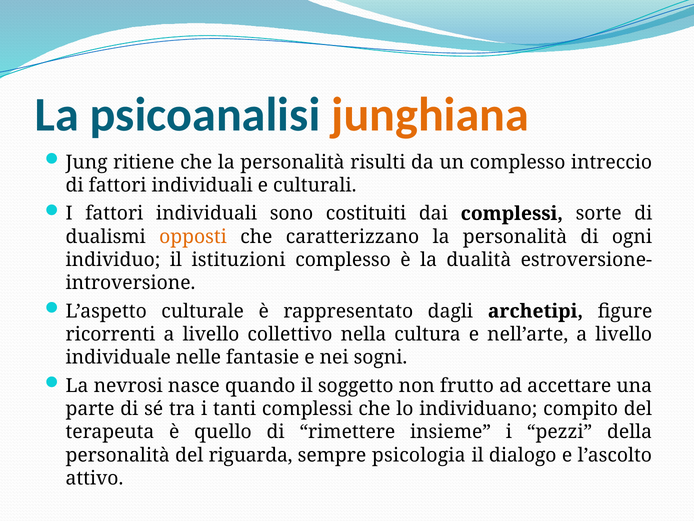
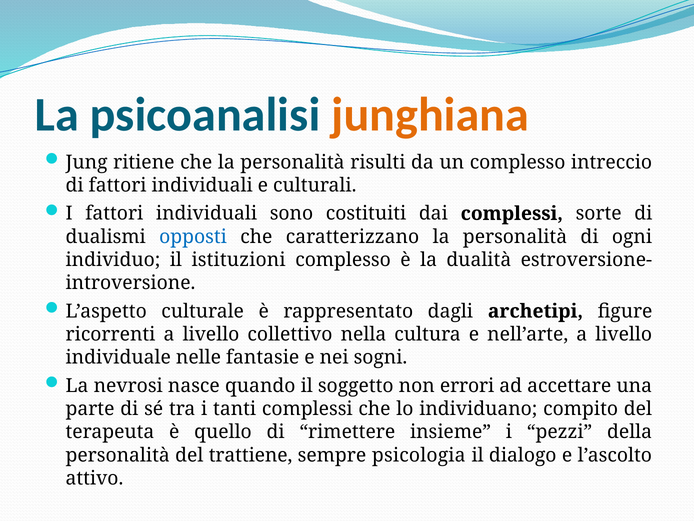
opposti colour: orange -> blue
frutto: frutto -> errori
riguarda: riguarda -> trattiene
